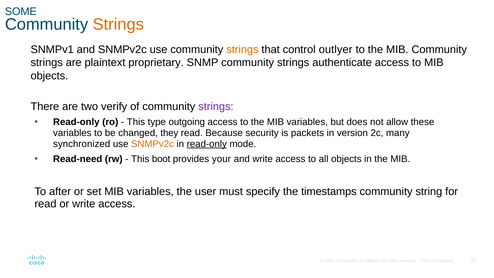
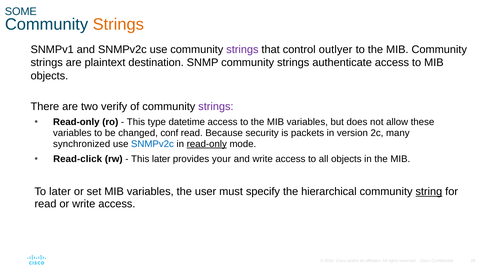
strings at (242, 49) colour: orange -> purple
proprietary: proprietary -> destination
outgoing: outgoing -> datetime
they: they -> conf
SNMPv2c at (152, 144) colour: orange -> blue
Read-need: Read-need -> Read-click
This boot: boot -> later
To after: after -> later
timestamps: timestamps -> hierarchical
string underline: none -> present
